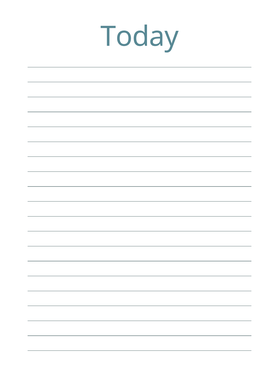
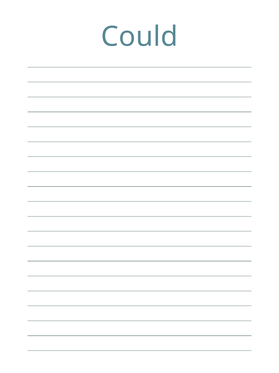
Today: Today -> Could
